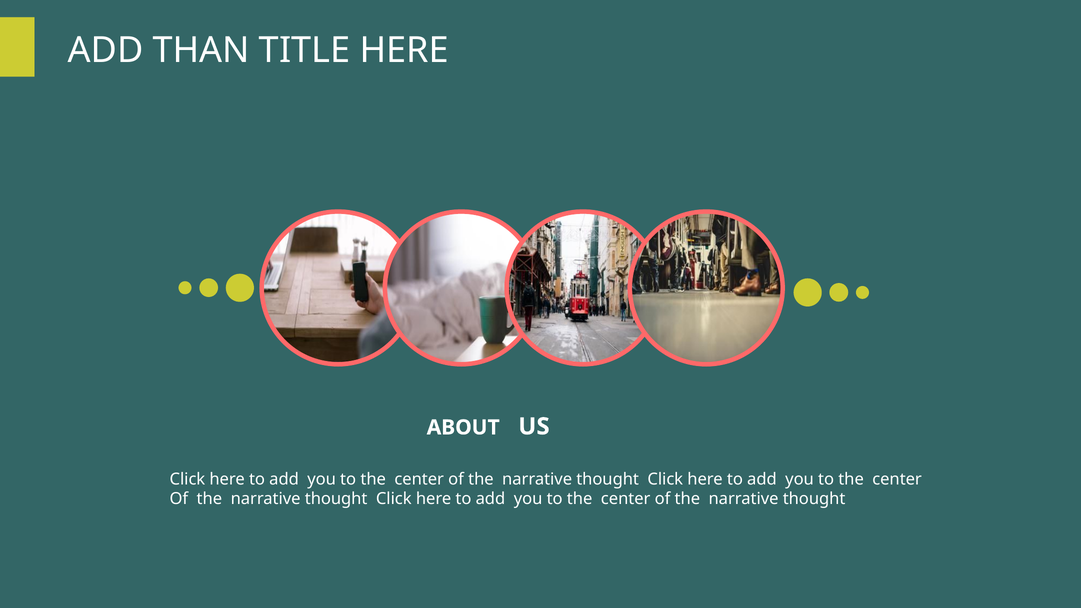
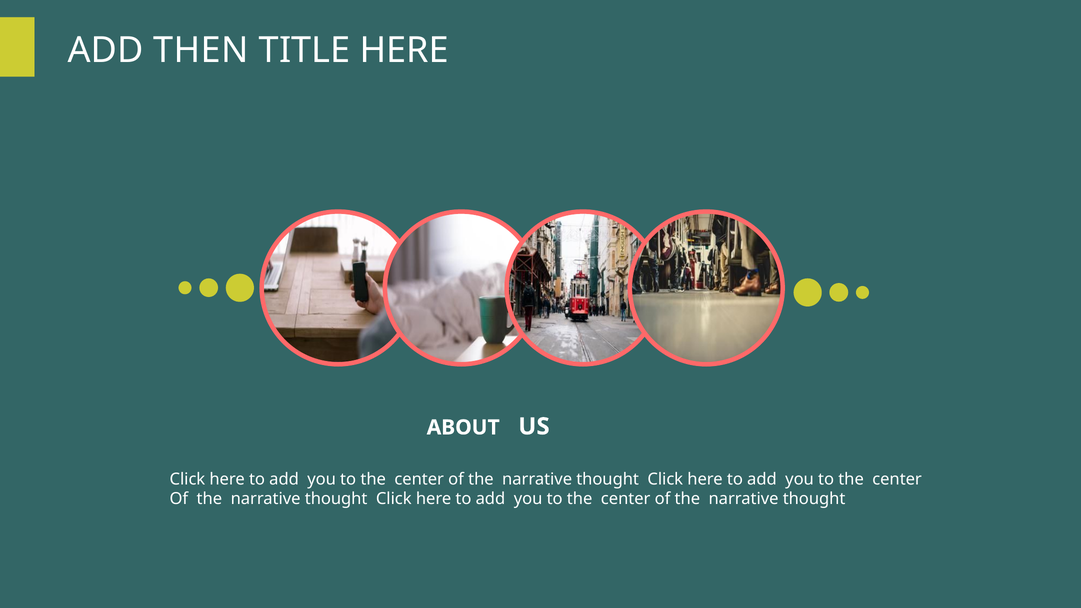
THAN: THAN -> THEN
